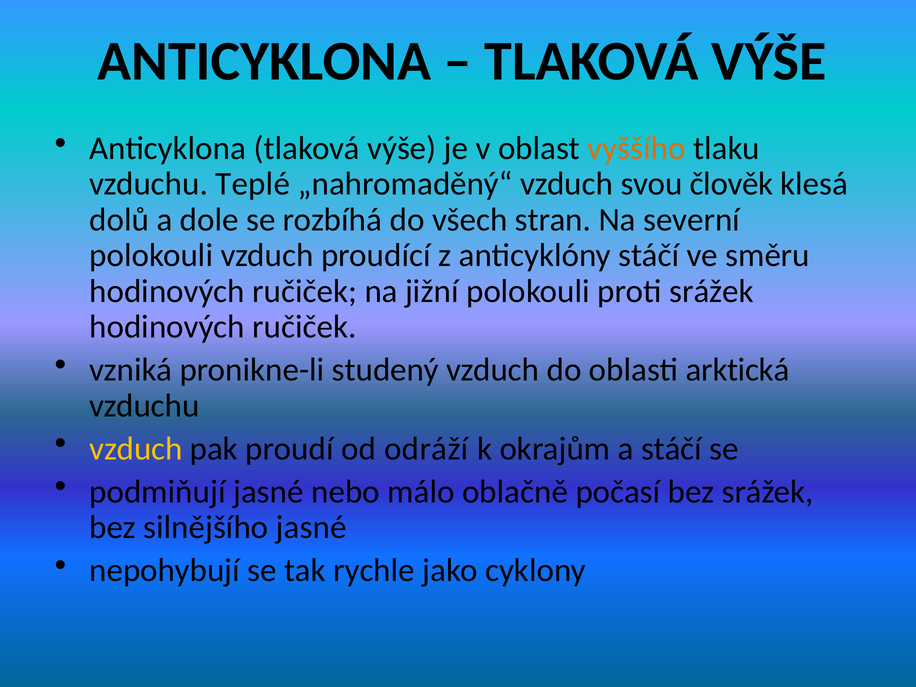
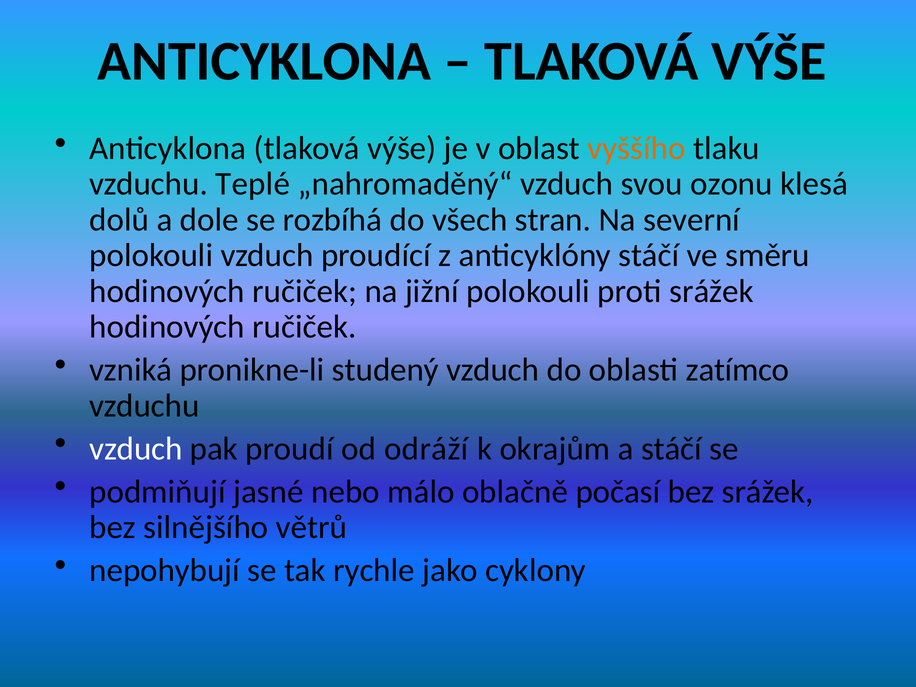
člověk: člověk -> ozonu
arktická: arktická -> zatímco
vzduch at (136, 449) colour: yellow -> white
silnějšího jasné: jasné -> větrů
